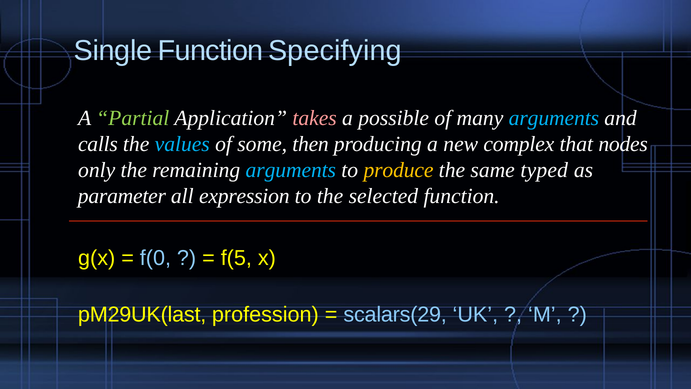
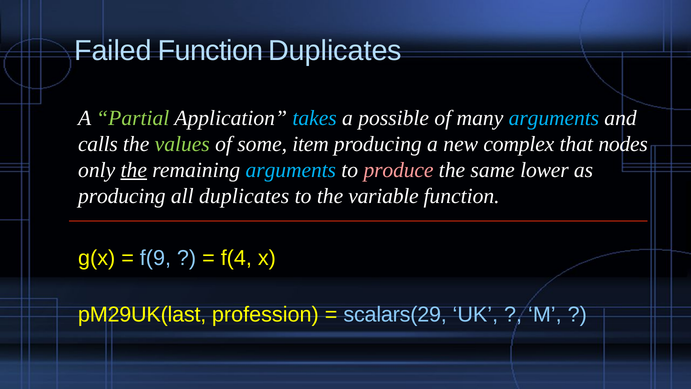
Single: Single -> Failed
Function Specifying: Specifying -> Duplicates
takes colour: pink -> light blue
values colour: light blue -> light green
then: then -> item
the at (134, 170) underline: none -> present
produce colour: yellow -> pink
typed: typed -> lower
parameter at (122, 196): parameter -> producing
all expression: expression -> duplicates
selected: selected -> variable
f(0: f(0 -> f(9
f(5: f(5 -> f(4
